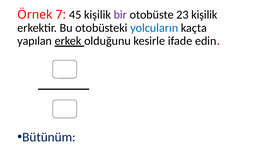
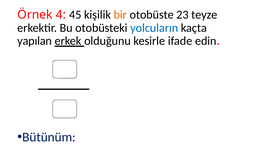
7: 7 -> 4
bir colour: purple -> orange
23 kişilik: kişilik -> teyze
